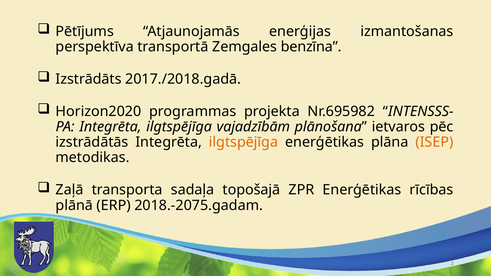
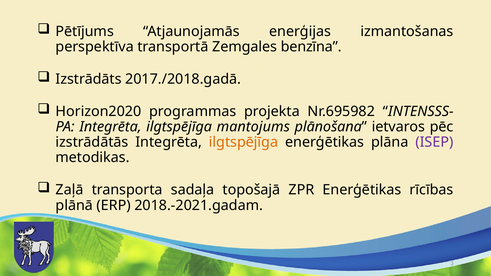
vajadzībām: vajadzībām -> mantojums
ISEP colour: orange -> purple
2018.-2075.gadam: 2018.-2075.gadam -> 2018.-2021.gadam
